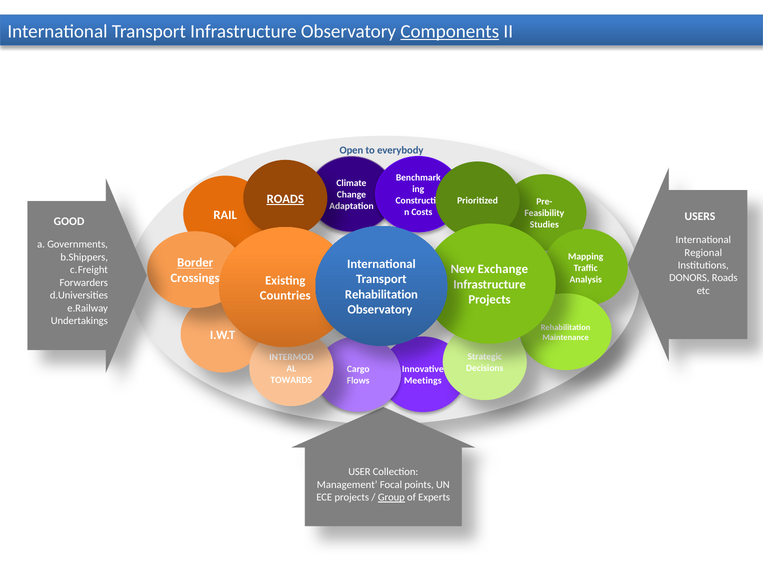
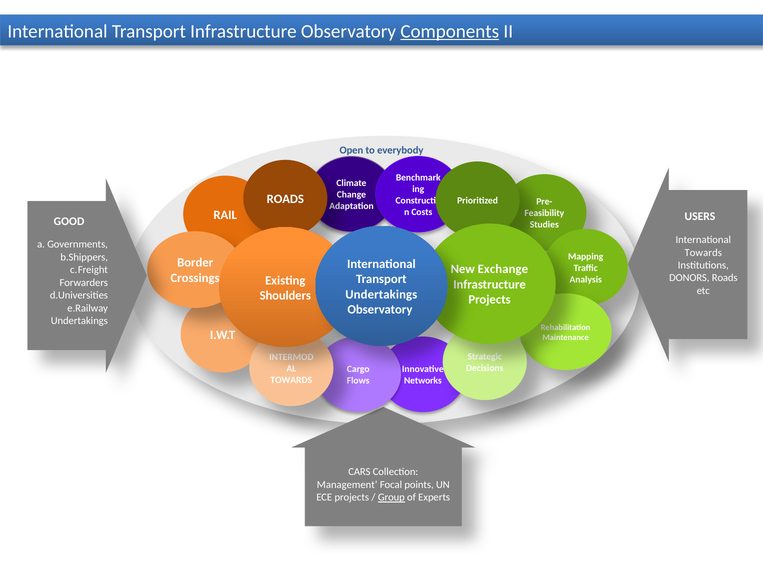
ROADS at (285, 199) underline: present -> none
Regional at (703, 253): Regional -> Towards
Border underline: present -> none
Rehabilitation at (381, 295): Rehabilitation -> Undertakings
Countries: Countries -> Shoulders
Meetings: Meetings -> Networks
USER: USER -> CARS
